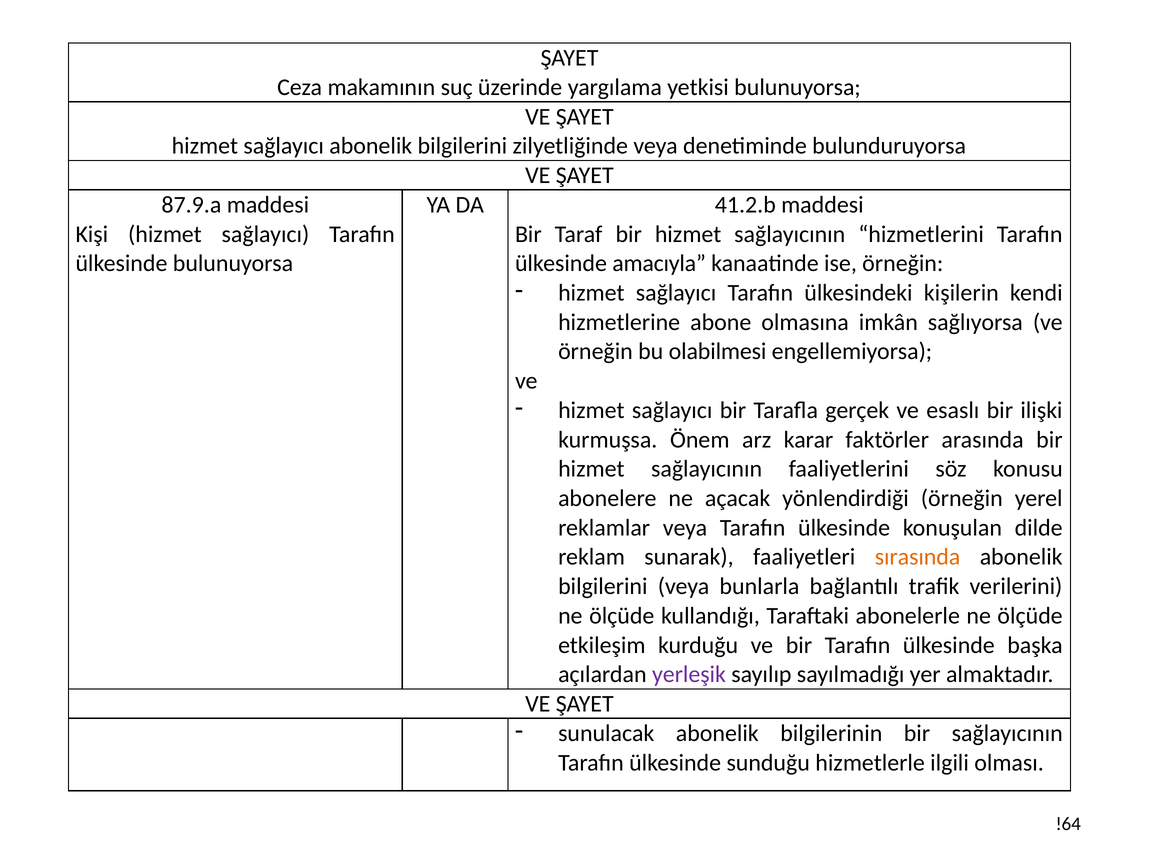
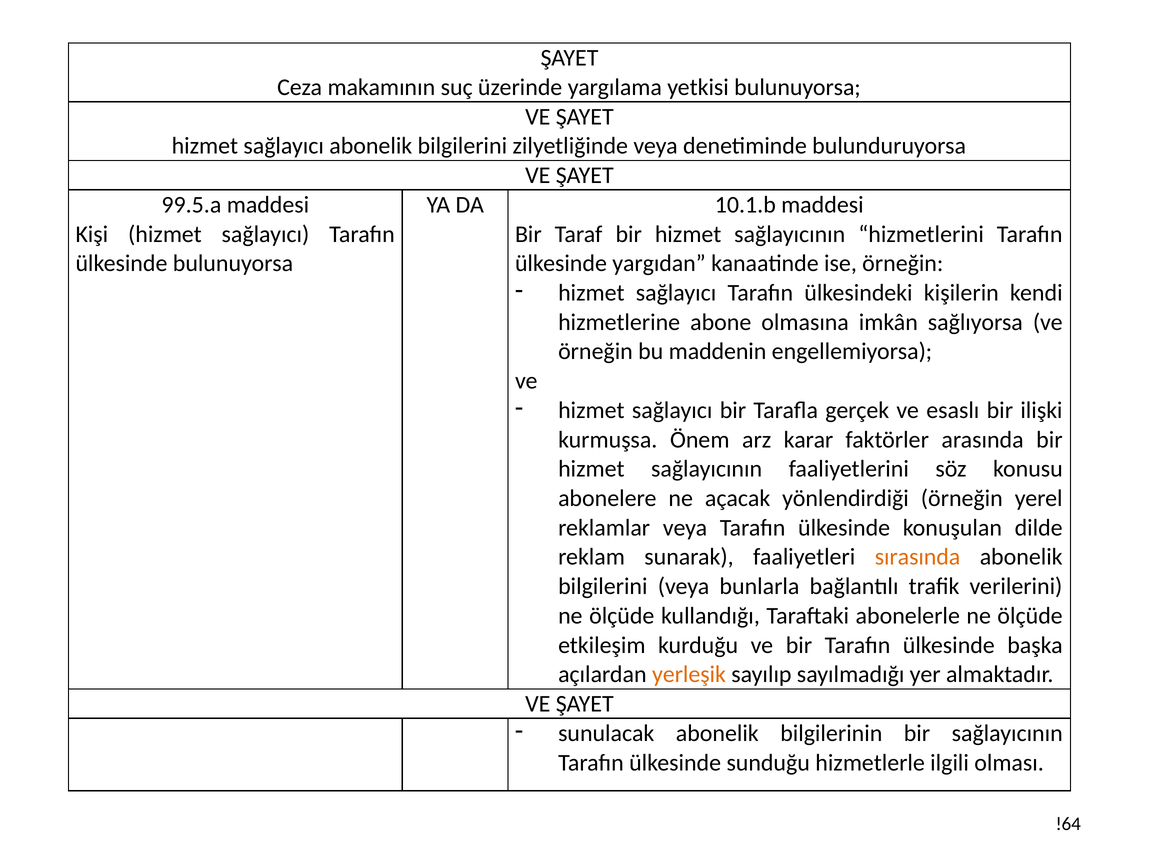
87.9.a: 87.9.a -> 99.5.a
41.2.b: 41.2.b -> 10.1.b
amacıyla: amacıyla -> yargıdan
olabilmesi: olabilmesi -> maddenin
yerleşik colour: purple -> orange
